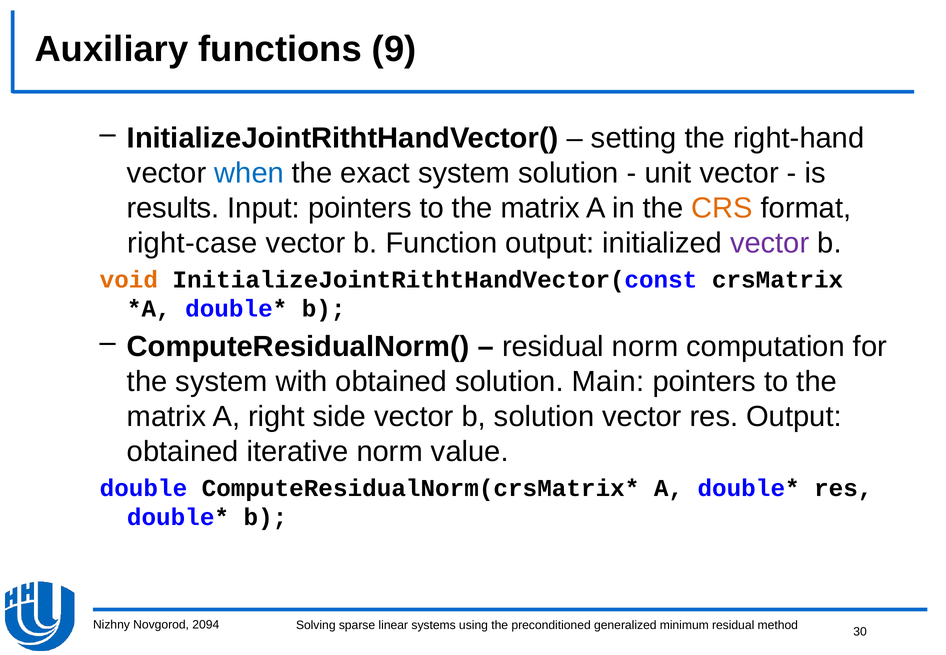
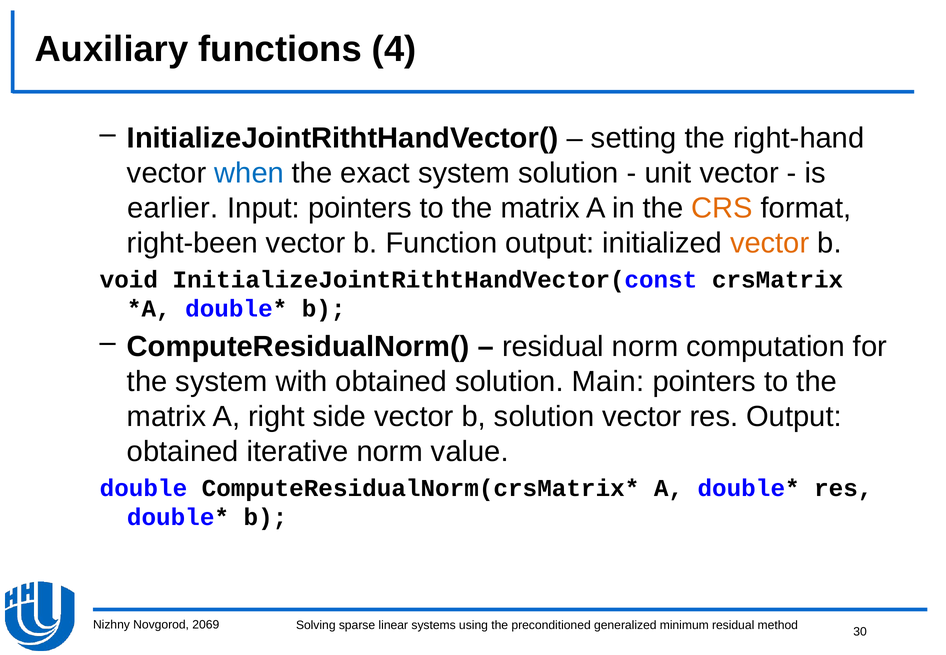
9: 9 -> 4
results: results -> earlier
right-case: right-case -> right-been
vector at (770, 243) colour: purple -> orange
void colour: orange -> black
2094: 2094 -> 2069
